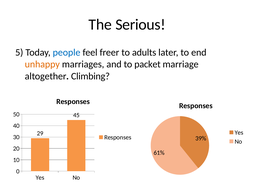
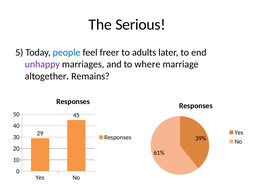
unhappy colour: orange -> purple
packet: packet -> where
Climbing: Climbing -> Remains
